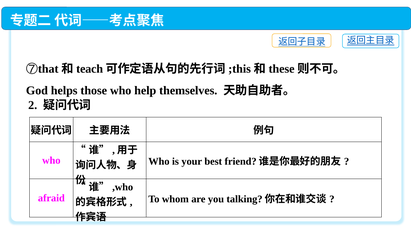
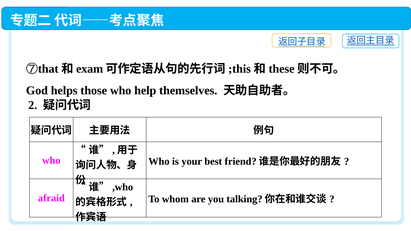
teach: teach -> exam
